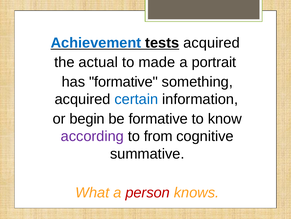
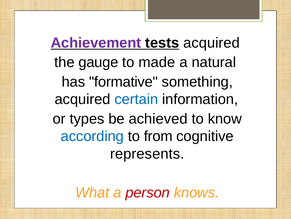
Achievement colour: blue -> purple
actual: actual -> gauge
portrait: portrait -> natural
begin: begin -> types
be formative: formative -> achieved
according colour: purple -> blue
summative: summative -> represents
